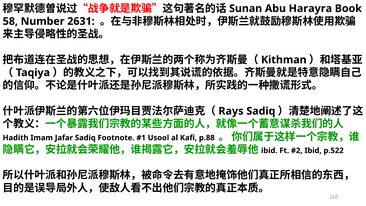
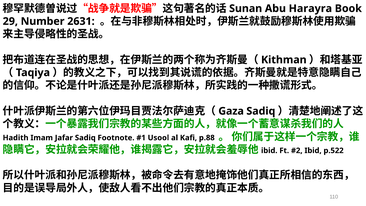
58: 58 -> 29
Rays: Rays -> Gaza
